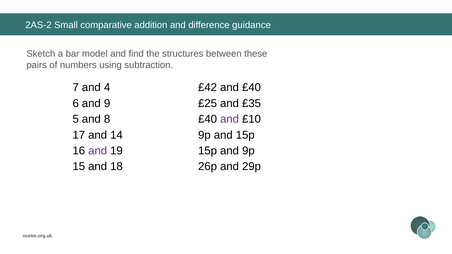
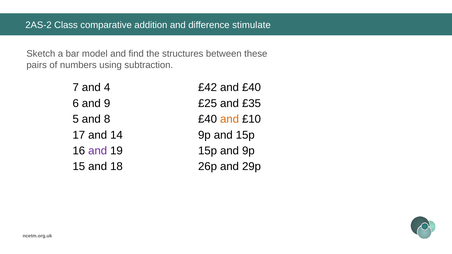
Small: Small -> Class
guidance: guidance -> stimulate
and at (230, 119) colour: purple -> orange
